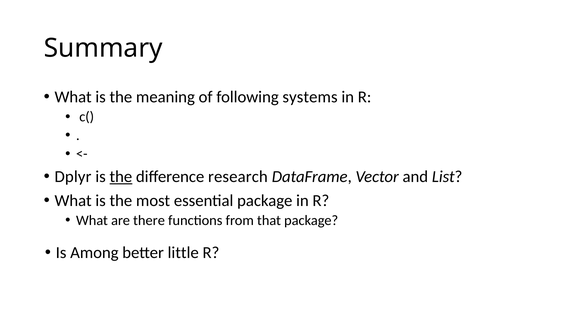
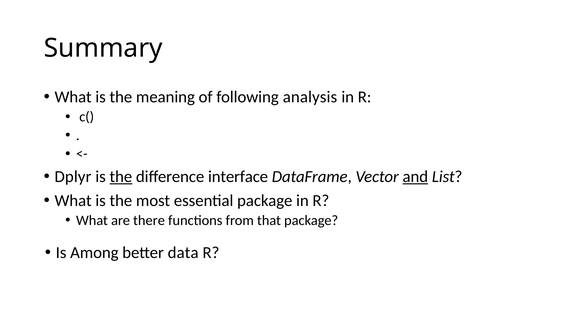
systems: systems -> analysis
research: research -> interface
and underline: none -> present
little: little -> data
